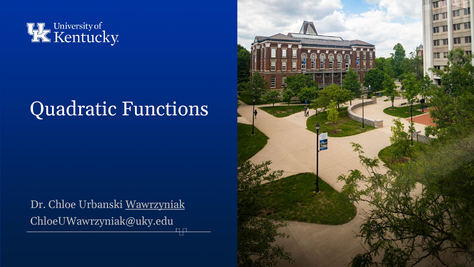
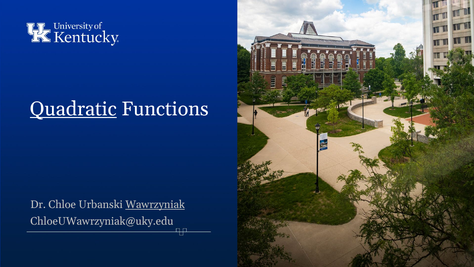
Quadratic underline: none -> present
